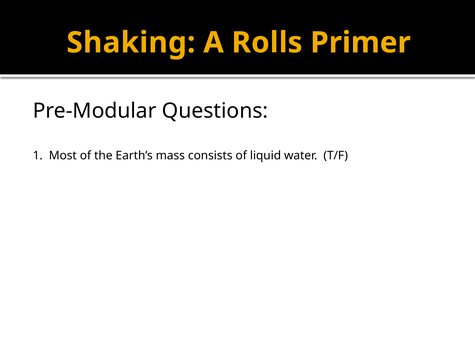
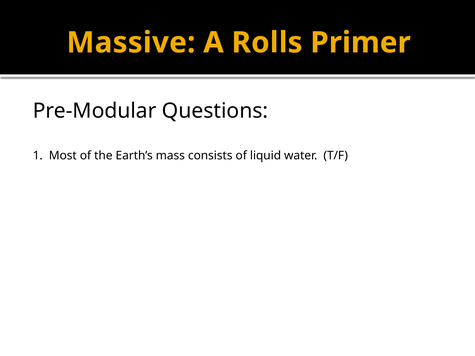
Shaking: Shaking -> Massive
